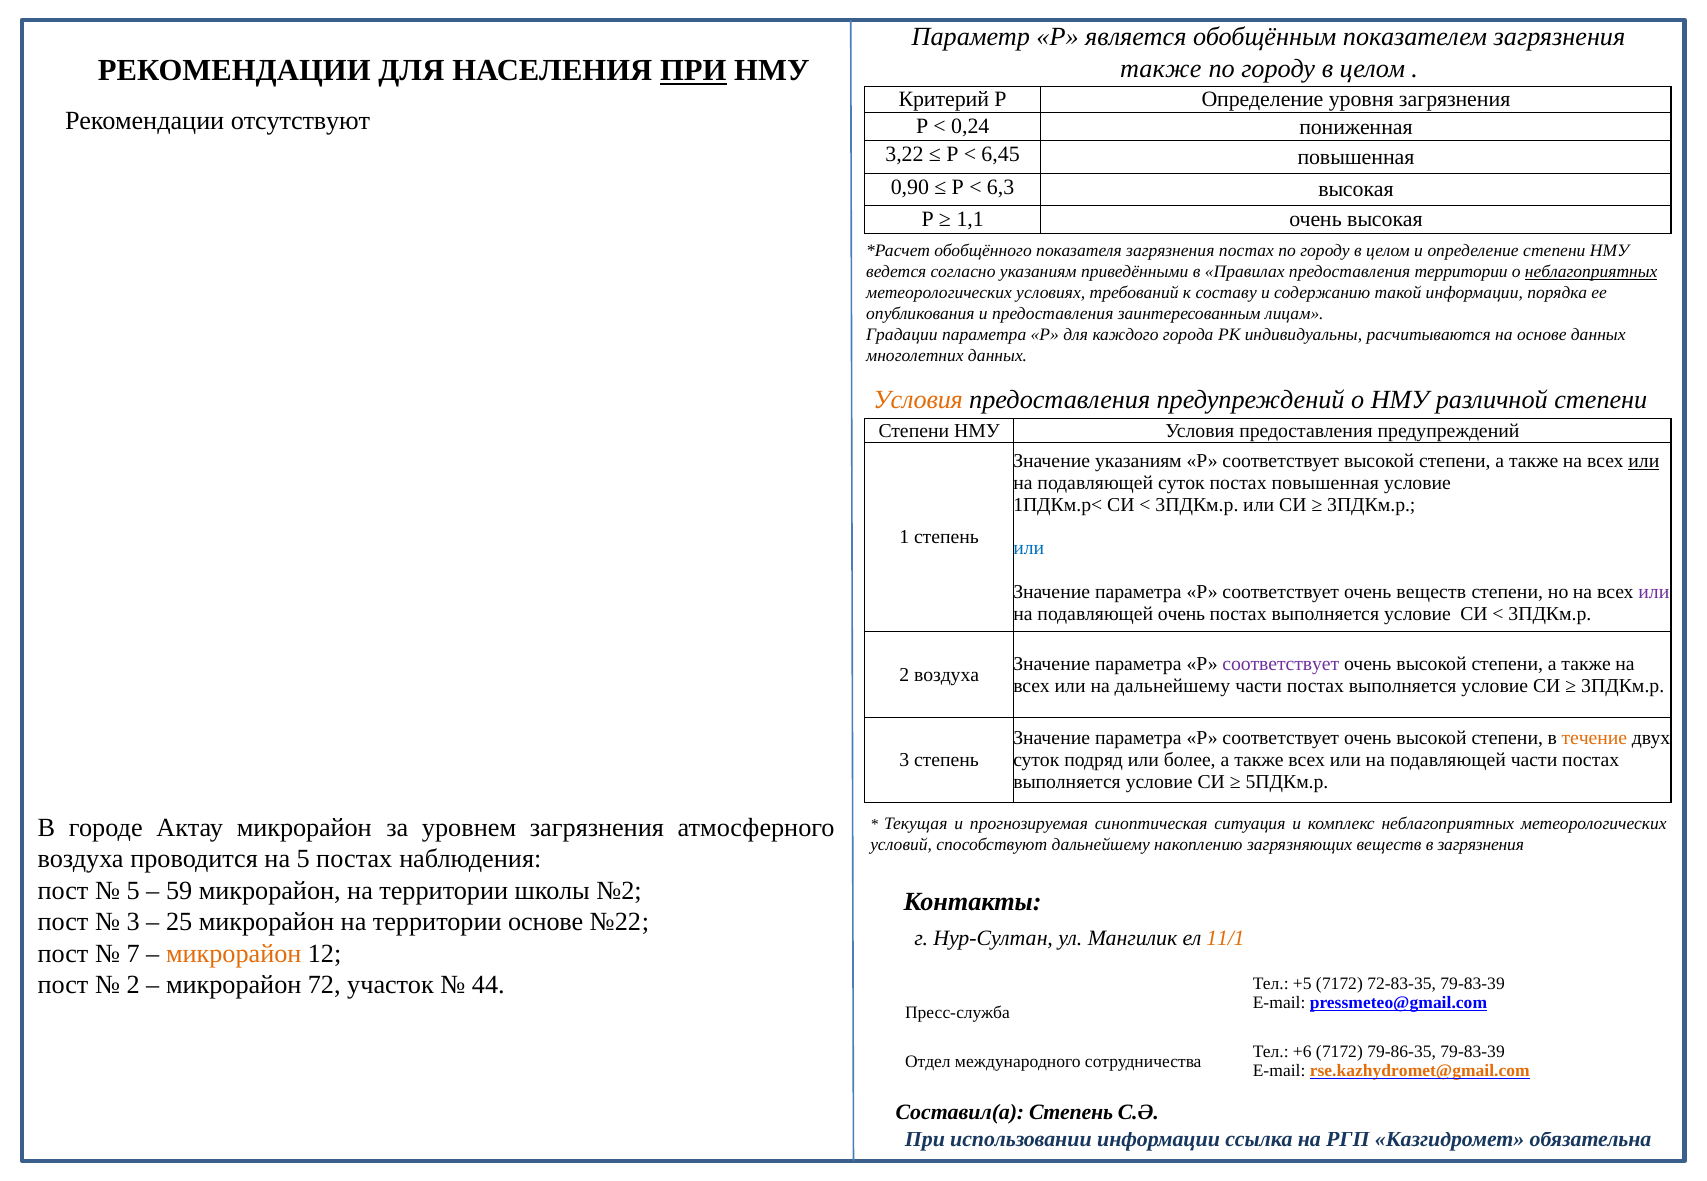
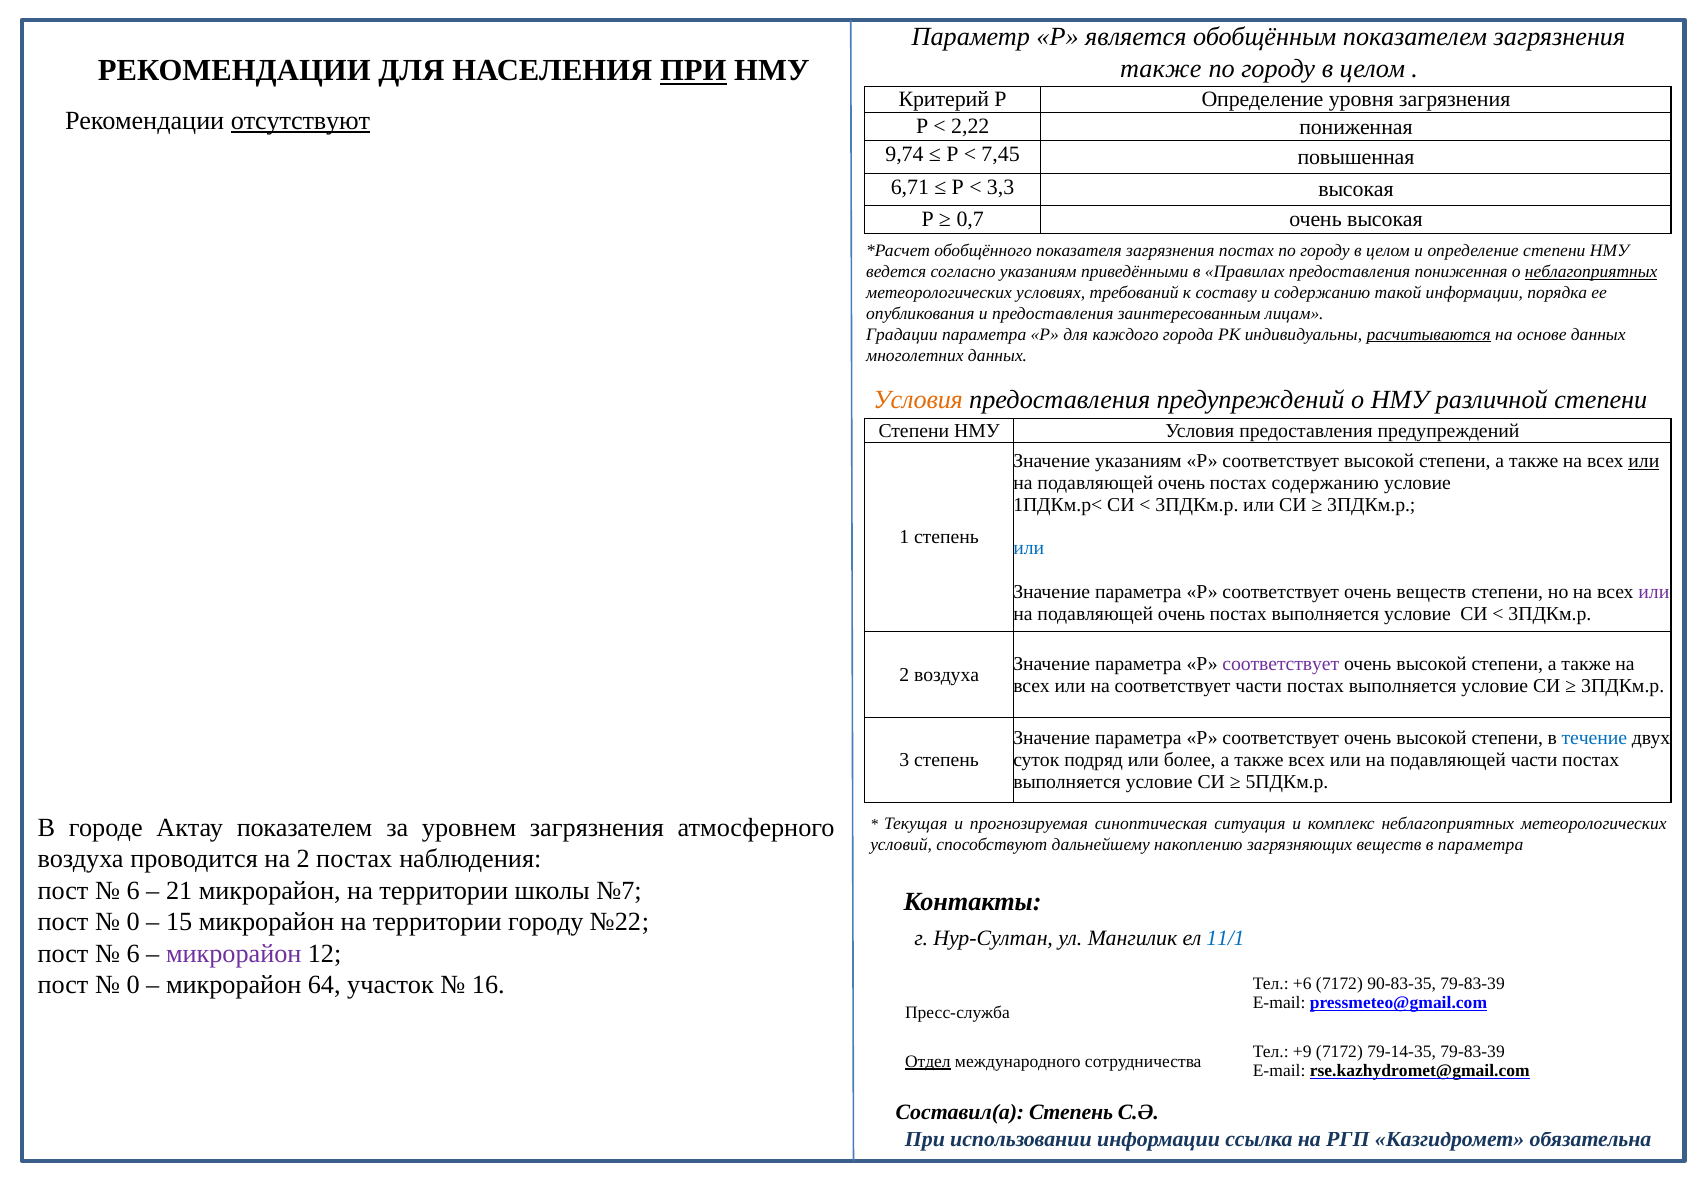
отсутствуют underline: none -> present
0,24: 0,24 -> 2,22
3,22: 3,22 -> 9,74
6,45: 6,45 -> 7,45
0,90: 0,90 -> 6,71
6,3: 6,3 -> 3,3
1,1: 1,1 -> 0,7
предоставления территории: территории -> пониженная
расчитываются underline: none -> present
суток at (1181, 483): суток -> очень
постах повышенная: повышенная -> содержанию
на дальнейшему: дальнейшему -> соответствует
течение colour: orange -> blue
Актау микрорайон: микрорайон -> показателем
в загрязнения: загрязнения -> параметра
на 5: 5 -> 2
5 at (133, 891): 5 -> 6
59: 59 -> 21
№2: №2 -> №7
3 at (133, 923): 3 -> 0
25: 25 -> 15
территории основе: основе -> городу
11/1 colour: orange -> blue
7 at (133, 954): 7 -> 6
микрорайон at (234, 954) colour: orange -> purple
2 at (133, 986): 2 -> 0
72: 72 -> 64
44: 44 -> 16
+5: +5 -> +6
72-83-35: 72-83-35 -> 90-83-35
+6: +6 -> +9
79-86-35: 79-86-35 -> 79-14-35
Отдел underline: none -> present
rse.kazhydromet@gmail.com colour: orange -> black
